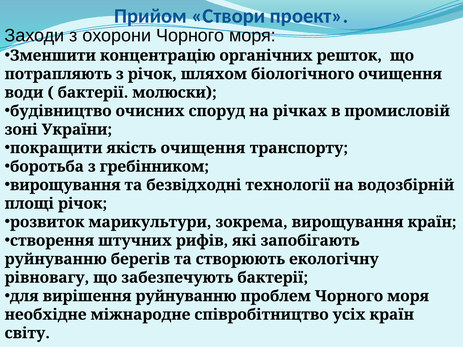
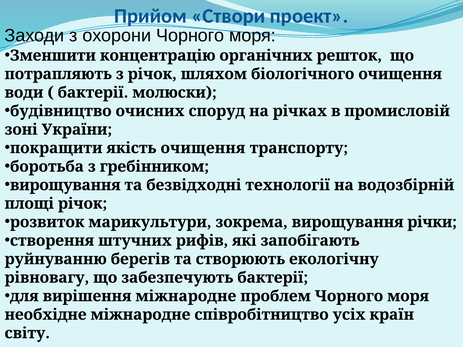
вирощування країн: країн -> річки
вирішення руйнуванню: руйнуванню -> міжнародне
